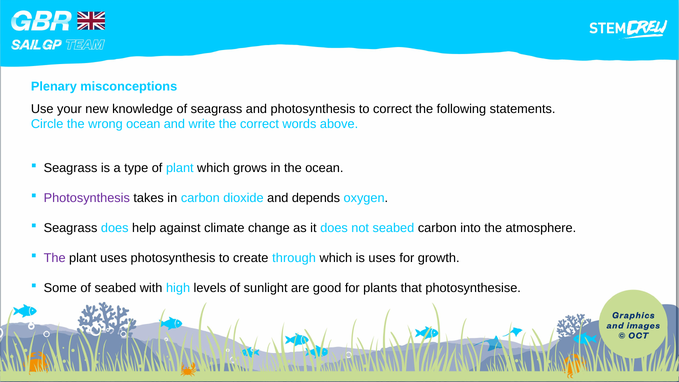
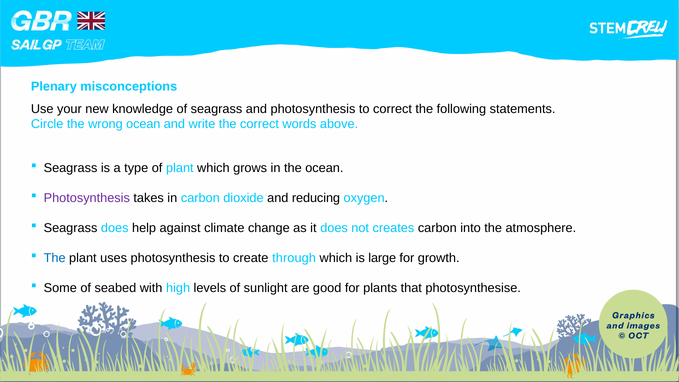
depends: depends -> reducing
not seabed: seabed -> creates
The at (55, 258) colour: purple -> blue
is uses: uses -> large
